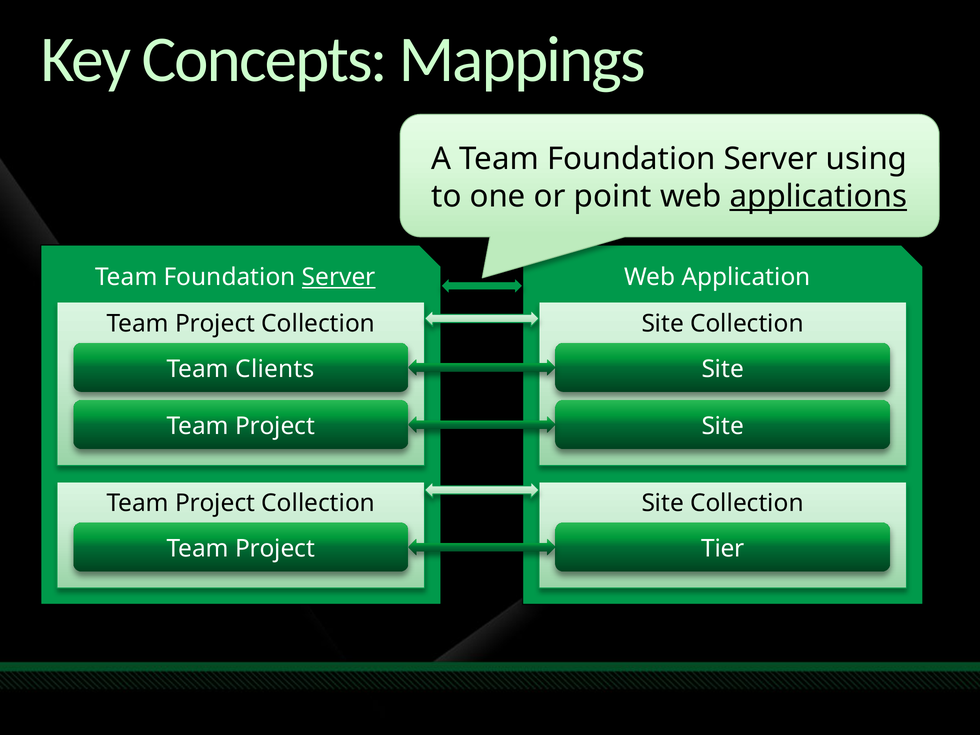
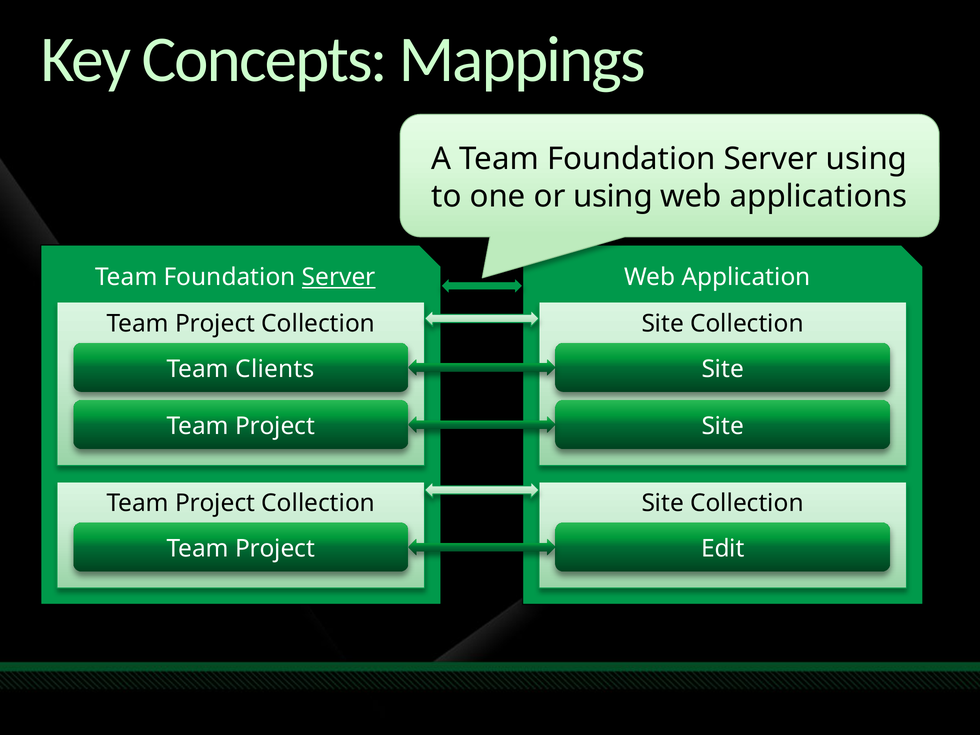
or point: point -> using
applications underline: present -> none
Tier: Tier -> Edit
